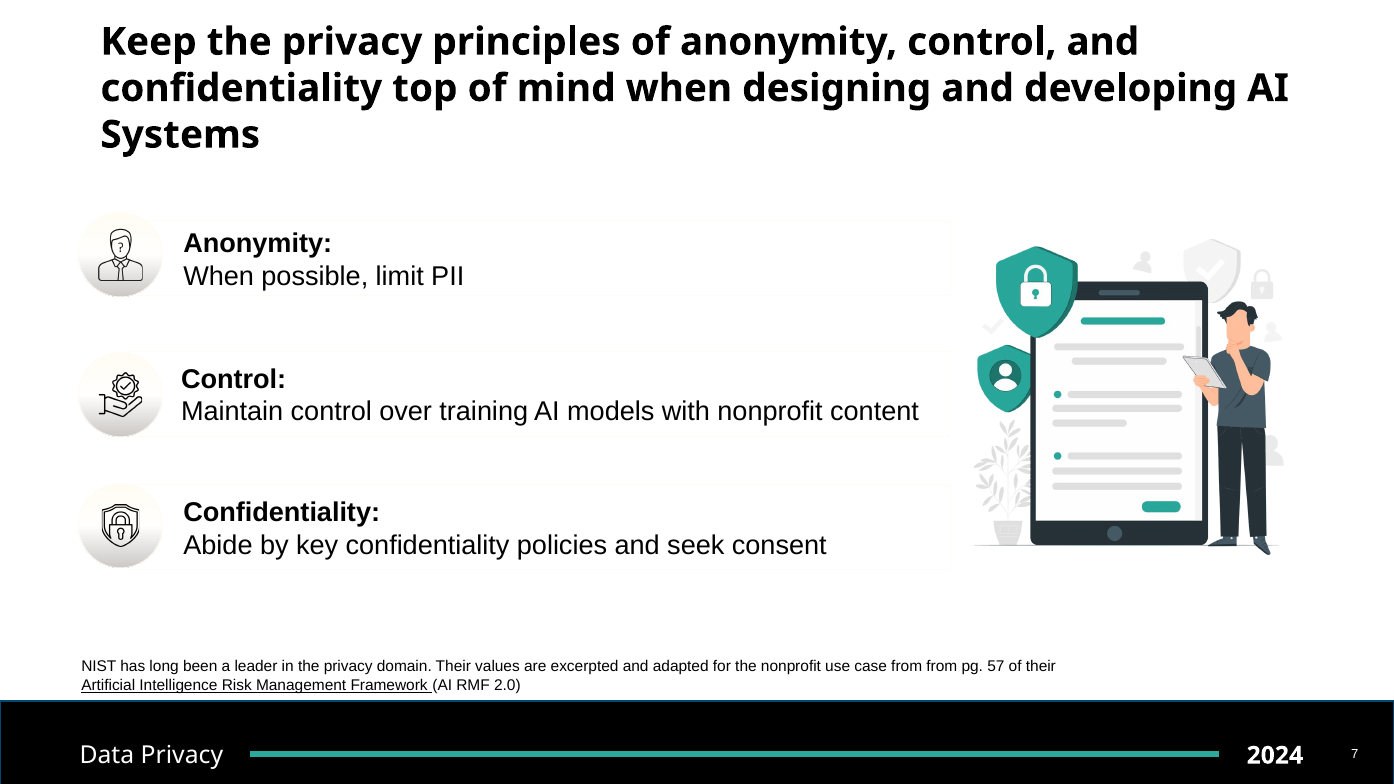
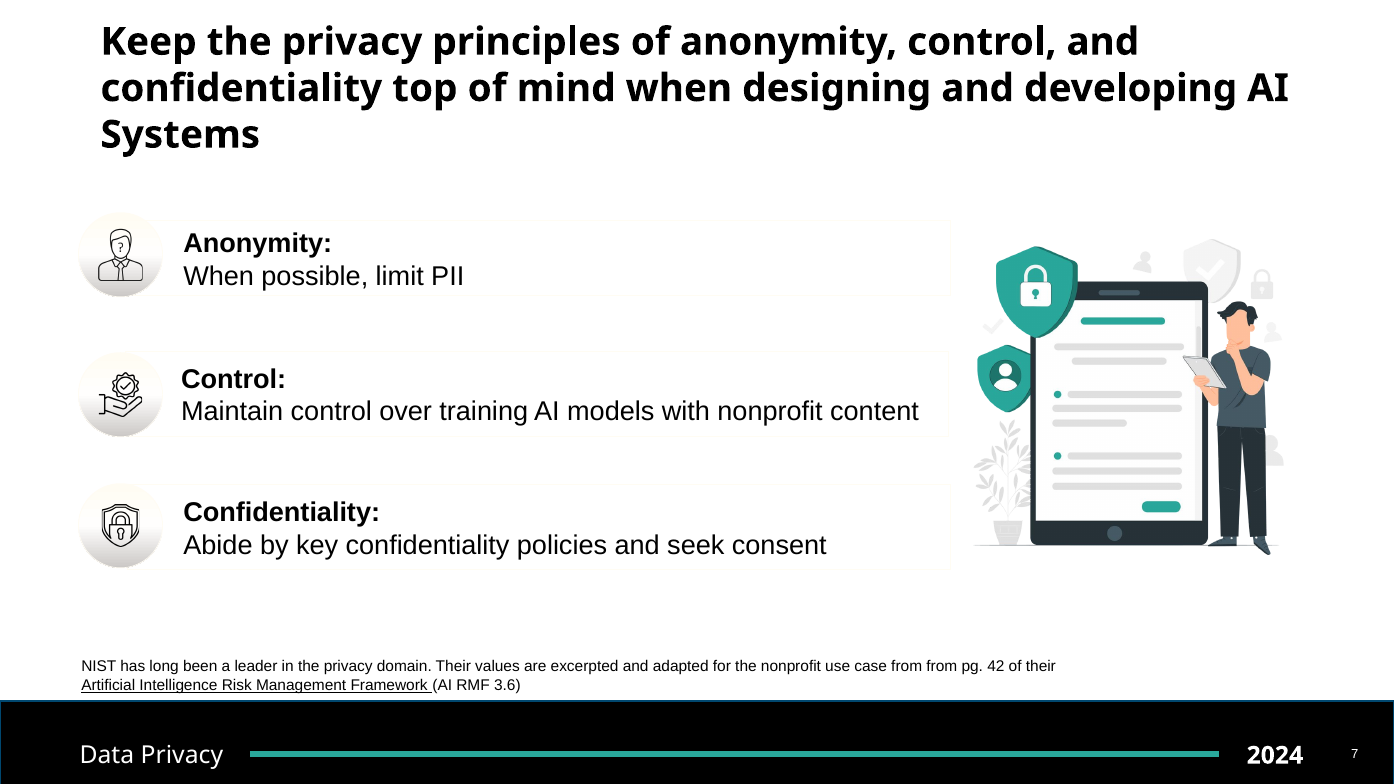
57: 57 -> 42
2.0: 2.0 -> 3.6
